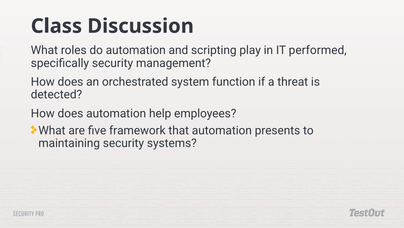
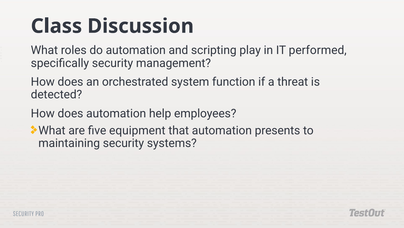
framework: framework -> equipment
